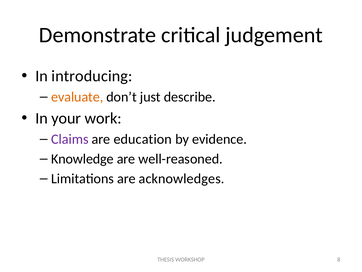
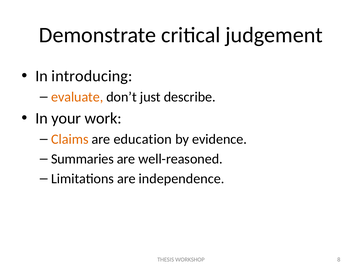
Claims colour: purple -> orange
Knowledge: Knowledge -> Summaries
acknowledges: acknowledges -> independence
